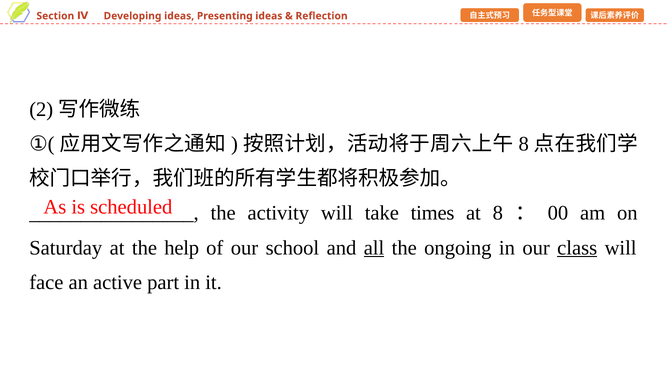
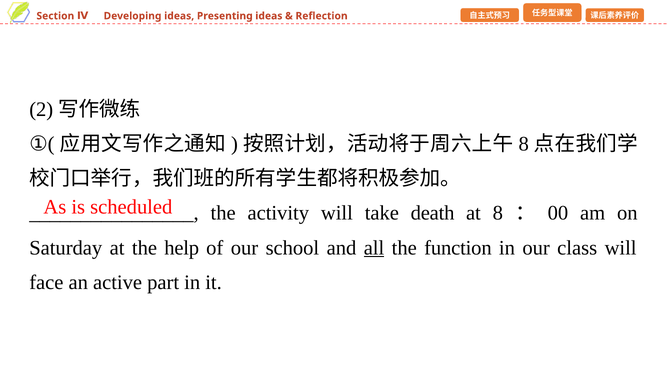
times: times -> death
ongoing: ongoing -> function
class underline: present -> none
